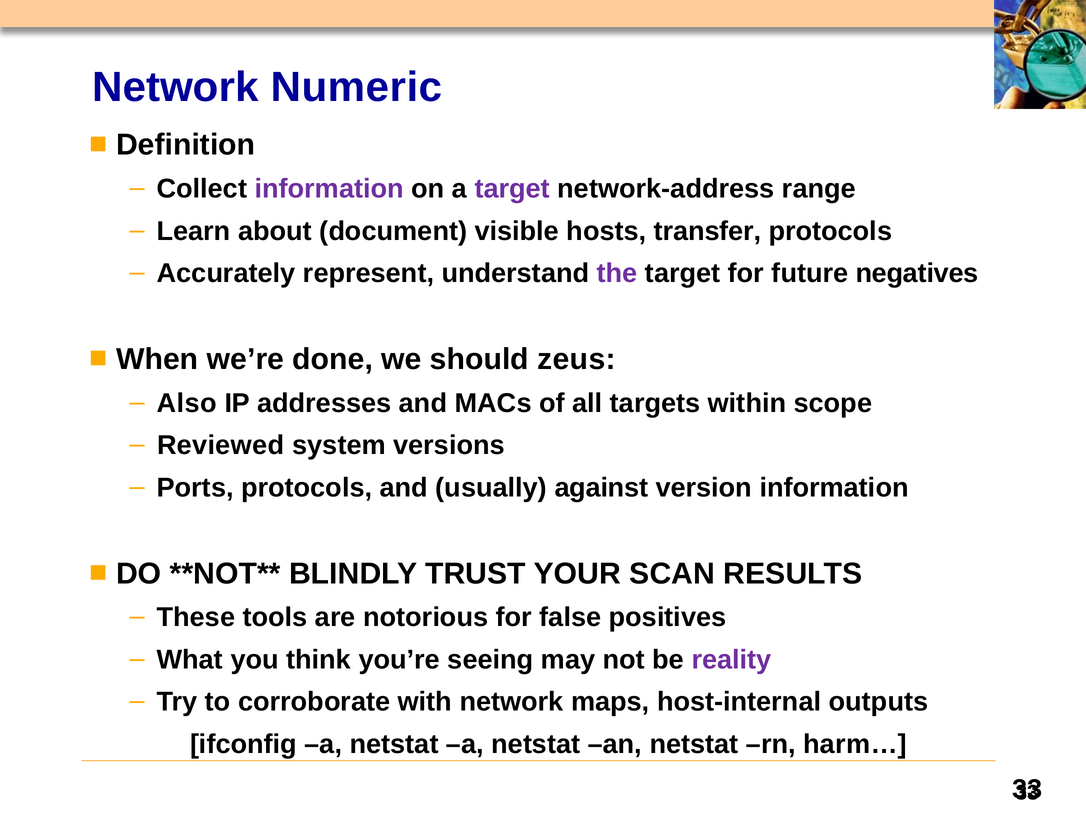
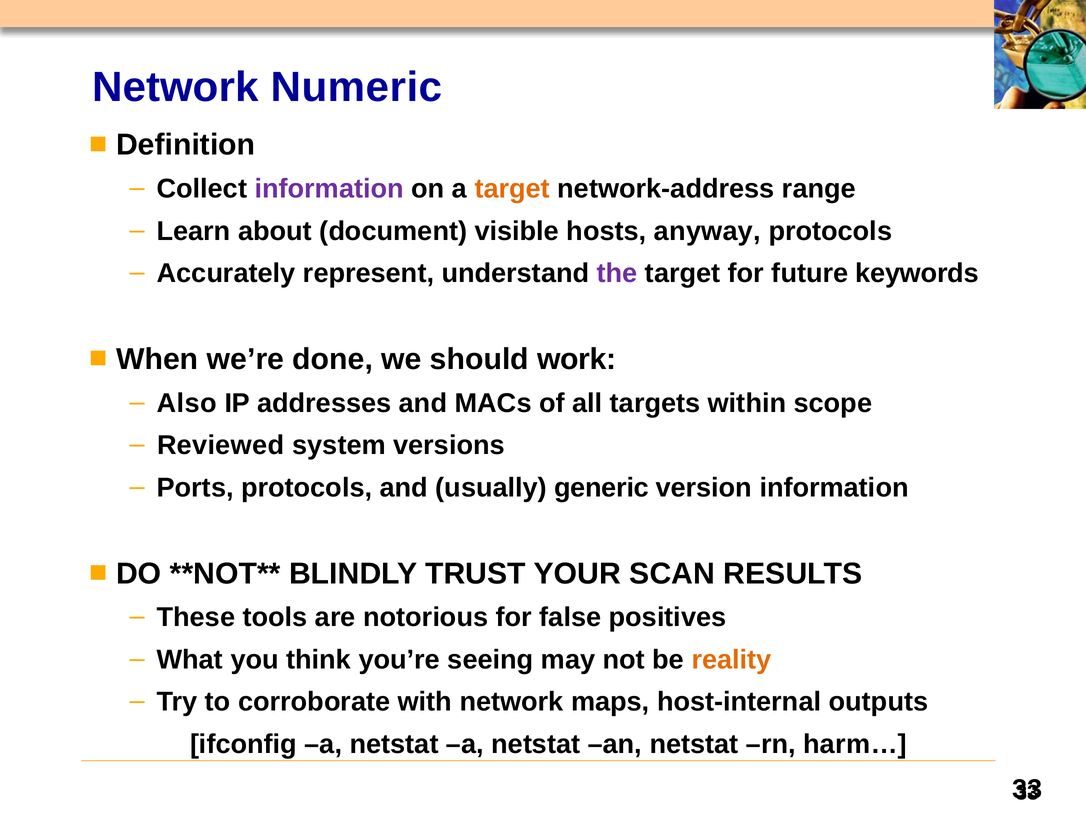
target at (512, 189) colour: purple -> orange
transfer: transfer -> anyway
negatives: negatives -> keywords
zeus: zeus -> work
against: against -> generic
reality colour: purple -> orange
